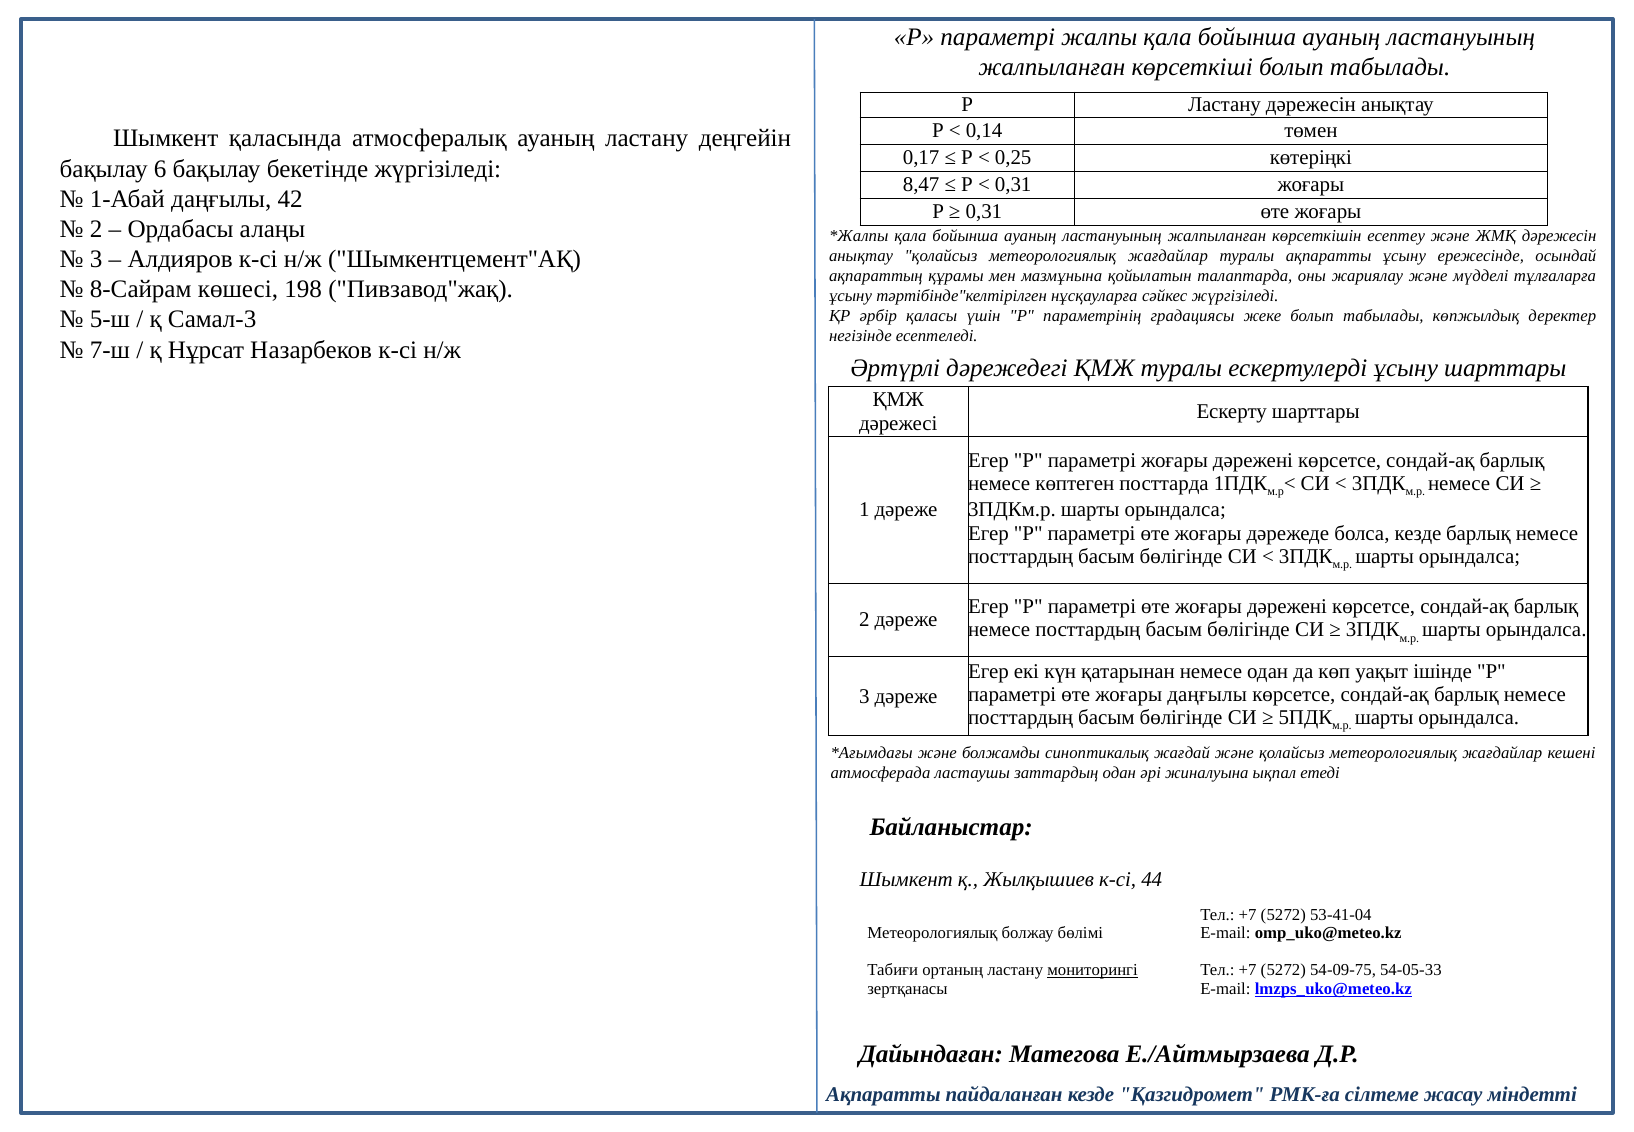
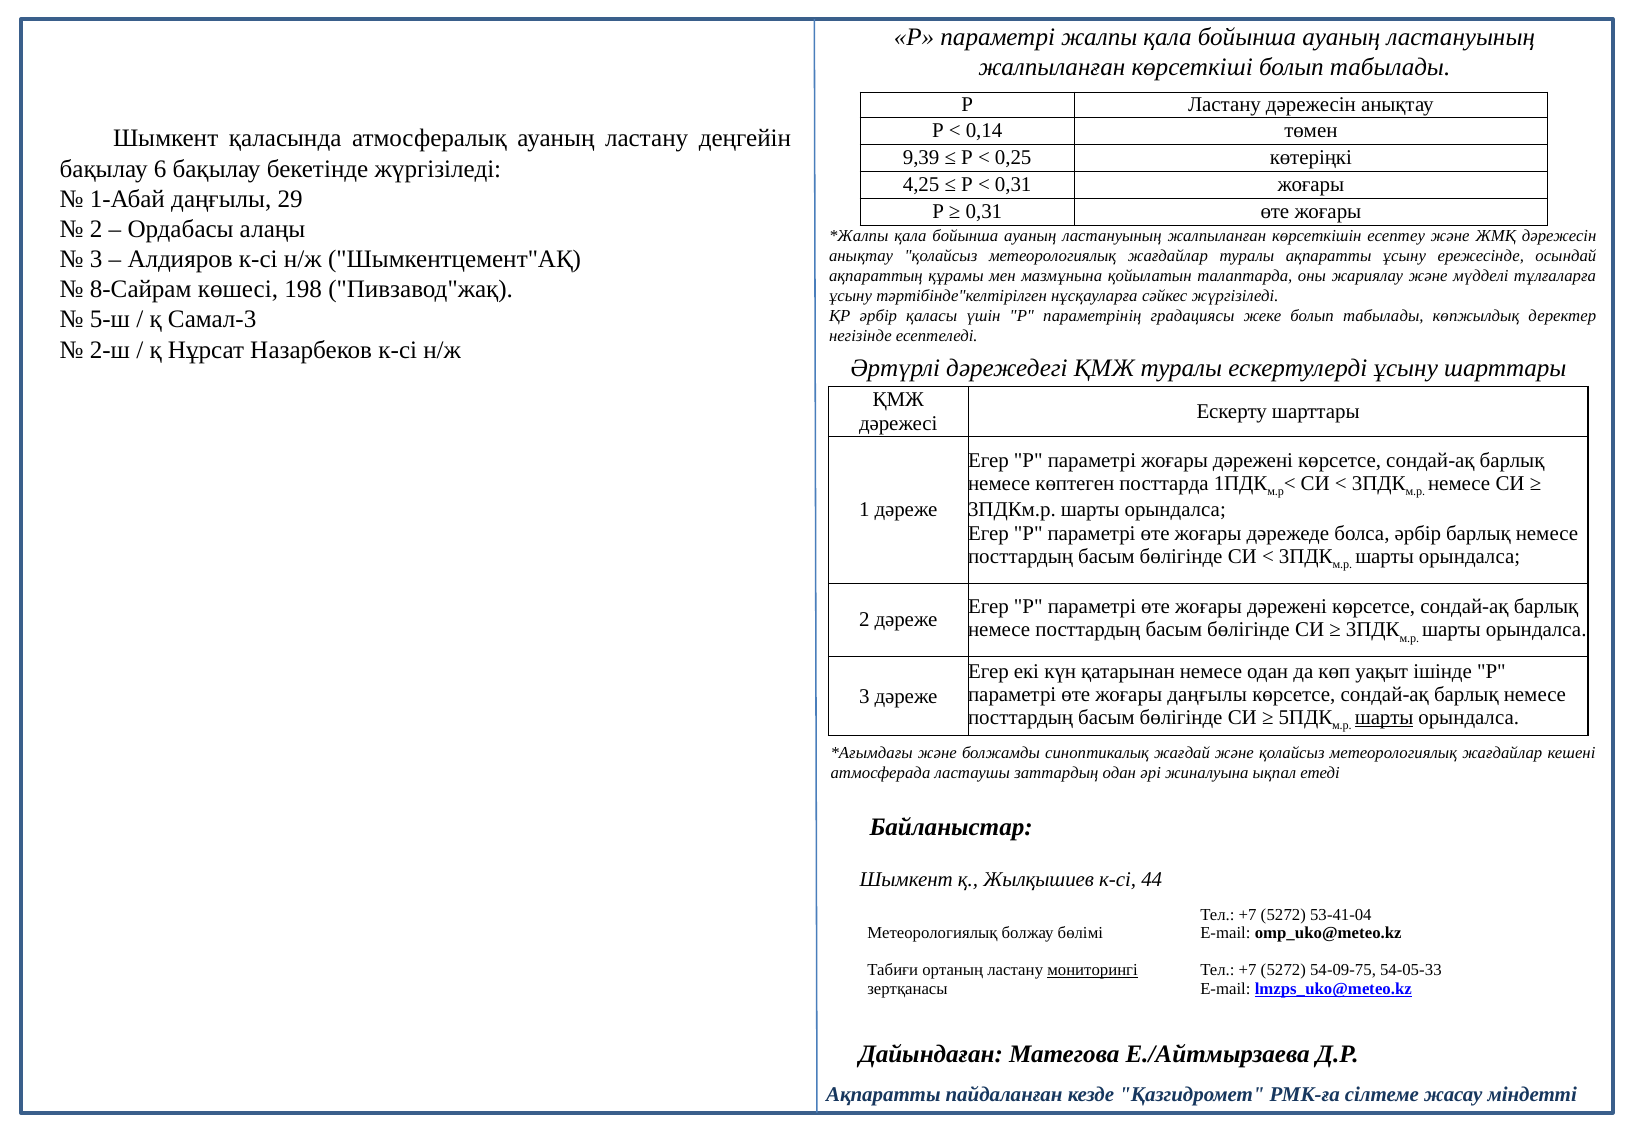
0,17: 0,17 -> 9,39
8,47: 8,47 -> 4,25
42: 42 -> 29
7-ш: 7-ш -> 2-ш
болса кезде: кезде -> әрбір
шарты at (1384, 717) underline: none -> present
